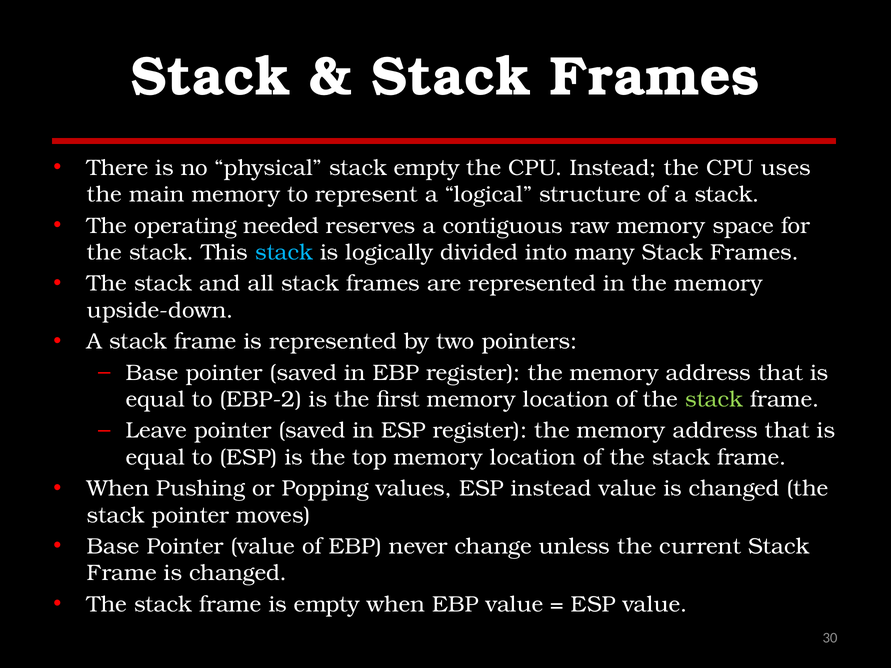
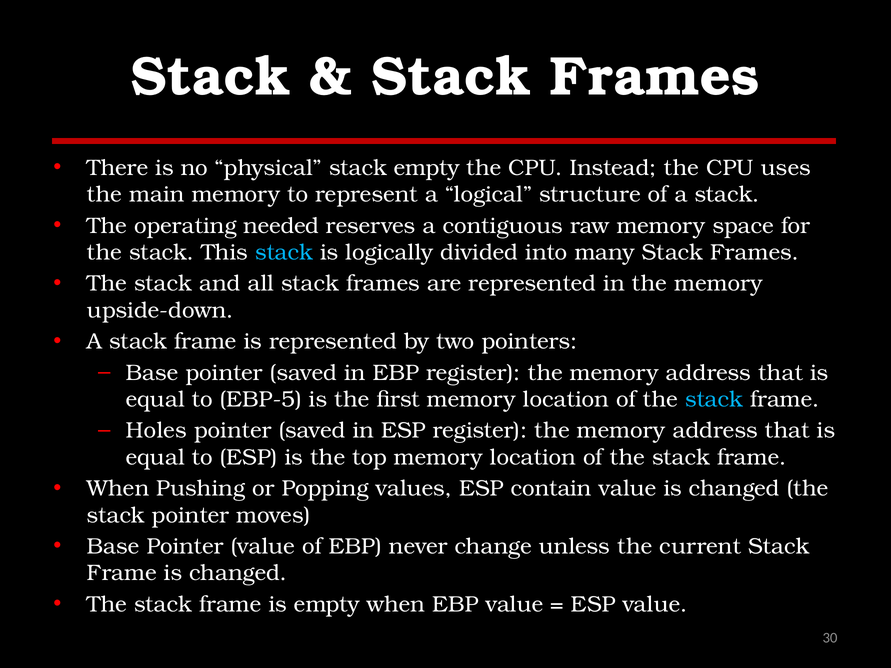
EBP-2: EBP-2 -> EBP-5
stack at (714, 400) colour: light green -> light blue
Leave: Leave -> Holes
ESP instead: instead -> contain
